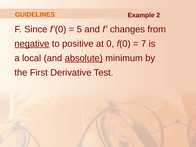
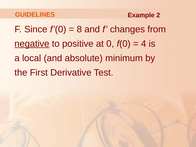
5: 5 -> 8
7: 7 -> 4
absolute underline: present -> none
